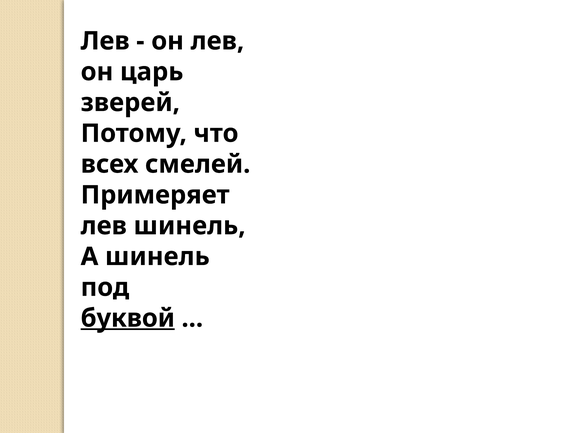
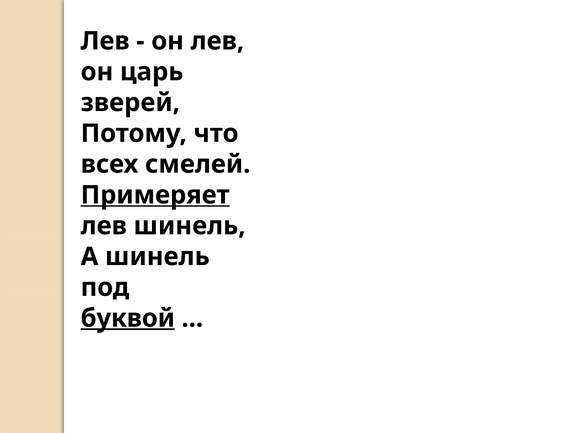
Примеряет underline: none -> present
